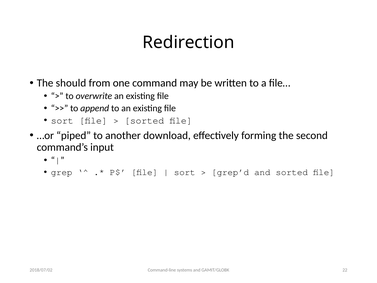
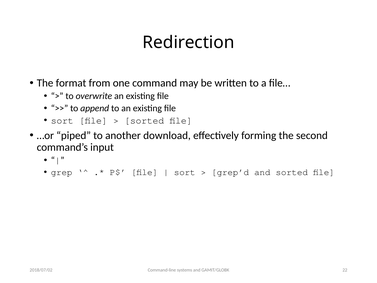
should: should -> format
